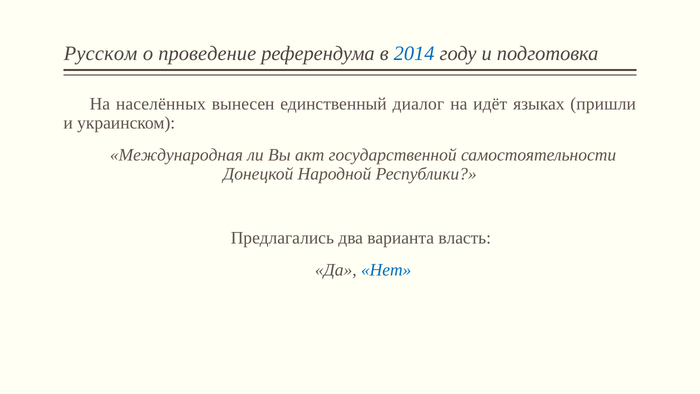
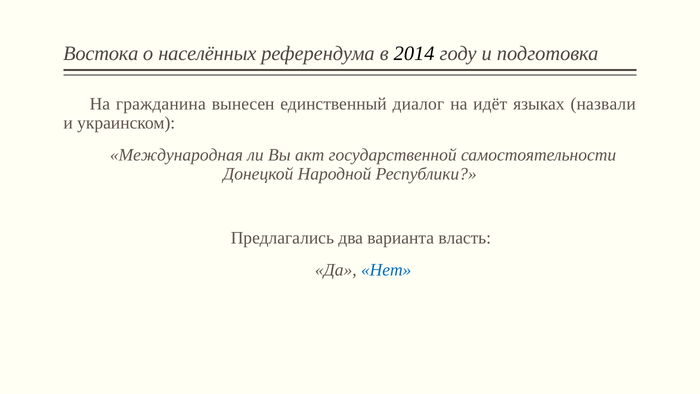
Русском: Русском -> Востока
проведение: проведение -> населённых
2014 colour: blue -> black
населённых: населённых -> гражданина
пришли: пришли -> назвали
